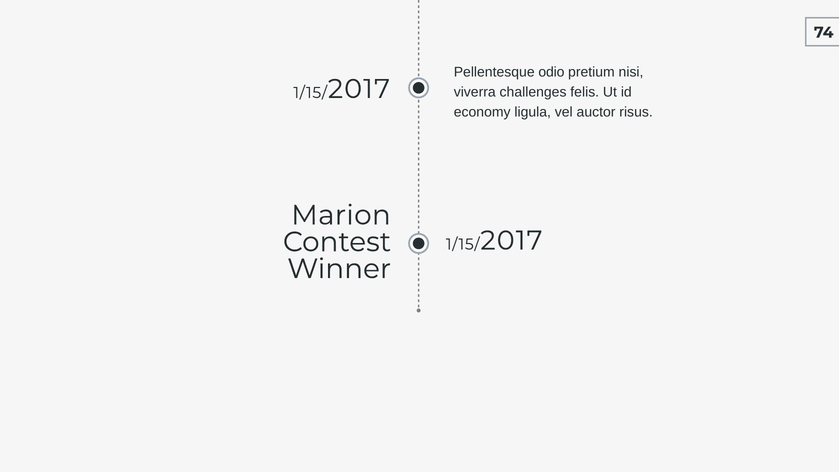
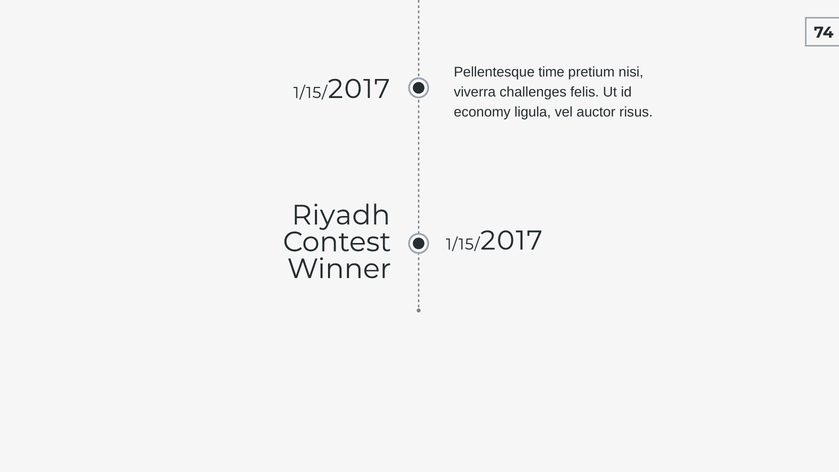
odio: odio -> time
Marion: Marion -> Riyadh
